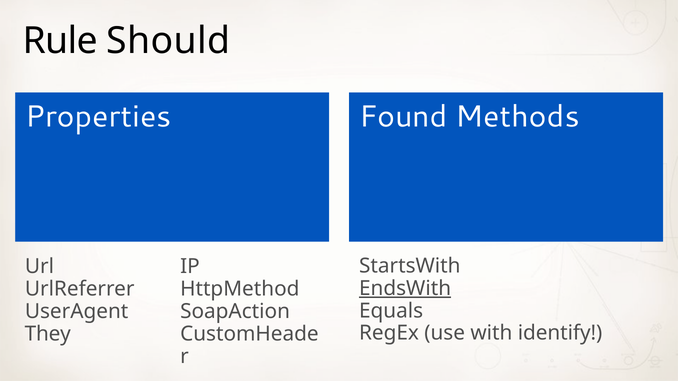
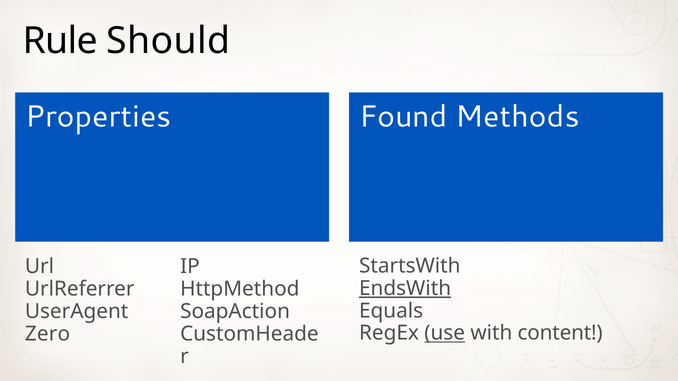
use underline: none -> present
identify: identify -> content
They: They -> Zero
